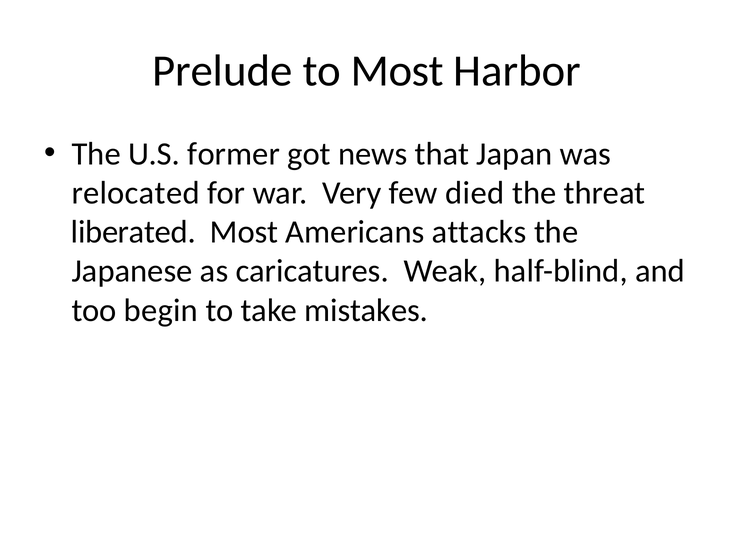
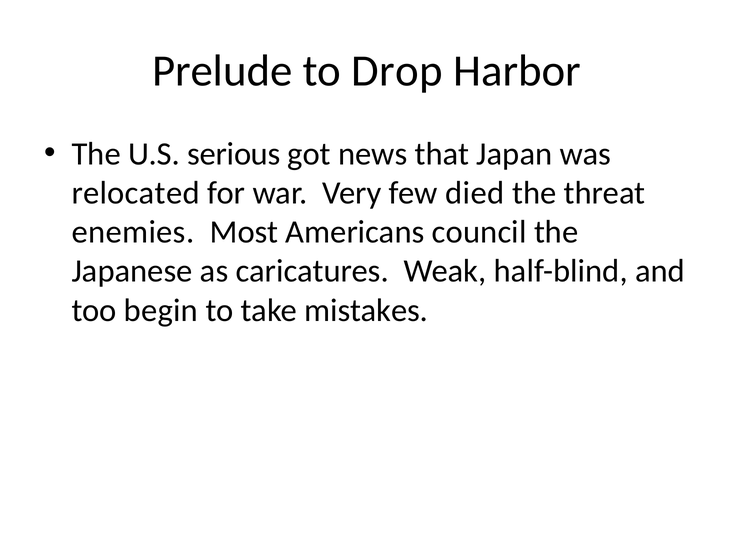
to Most: Most -> Drop
former: former -> serious
liberated: liberated -> enemies
attacks: attacks -> council
